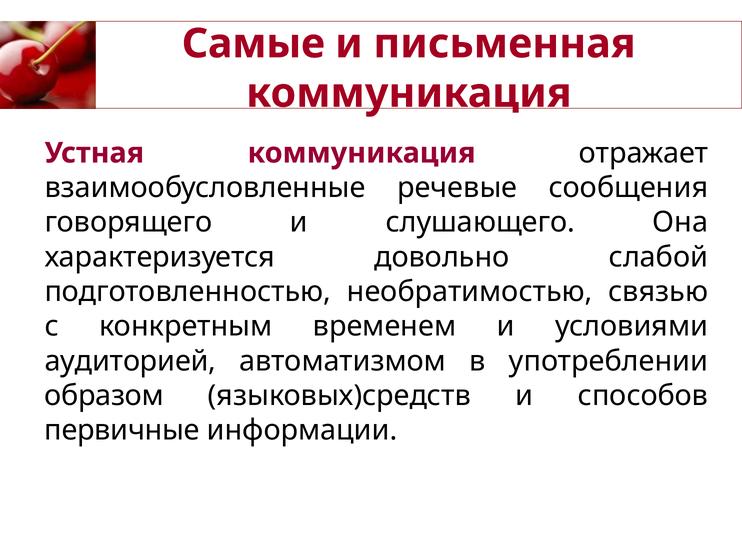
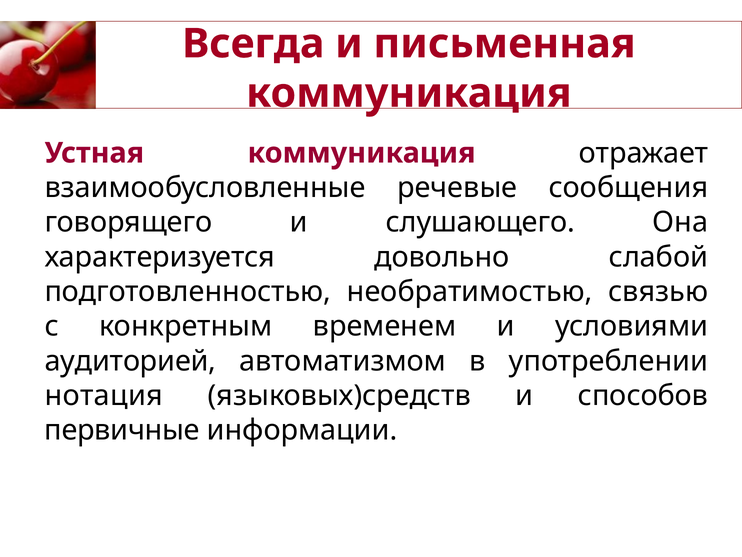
Самые: Самые -> Всегда
образом: образом -> нотация
